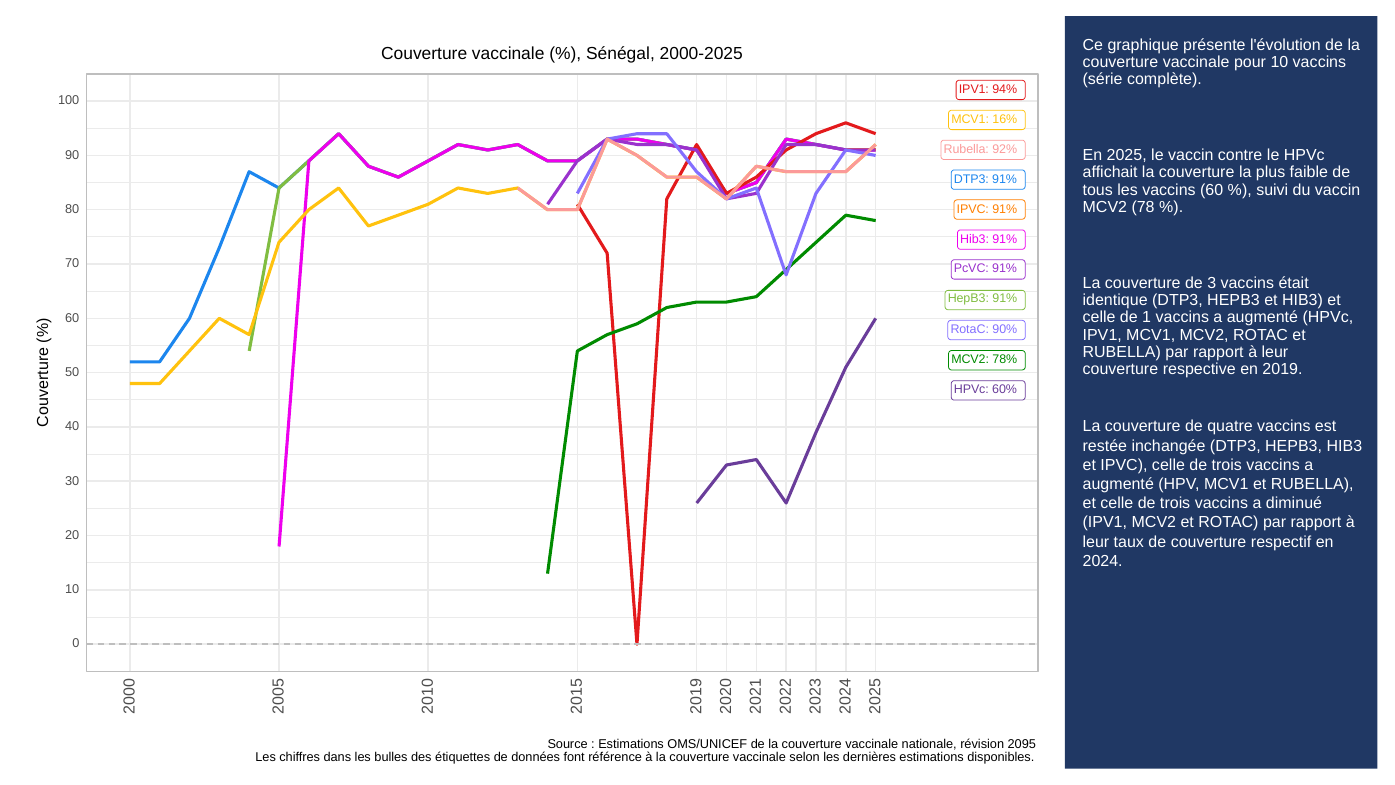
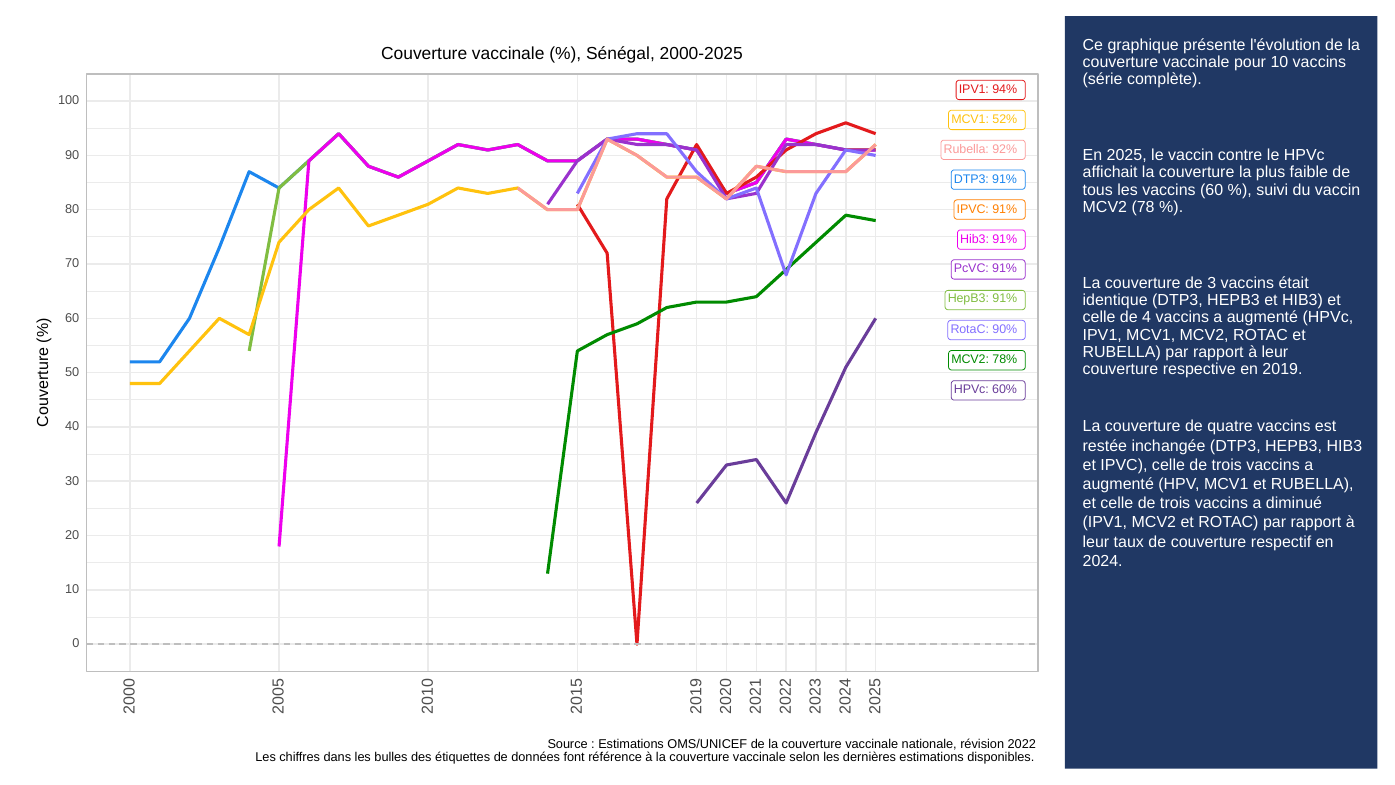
16%: 16% -> 52%
de 1: 1 -> 4
2095: 2095 -> 2022
